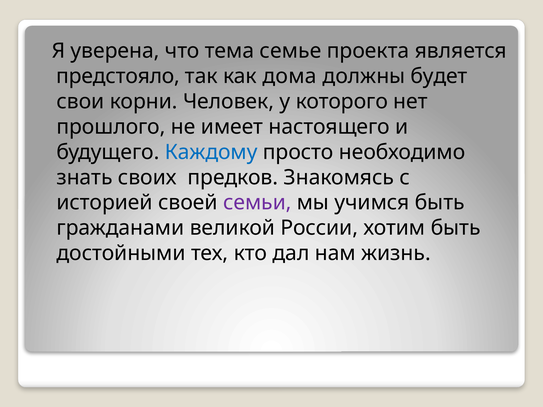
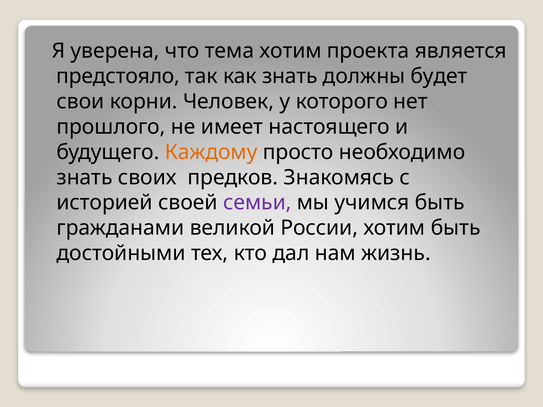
тема семье: семье -> хотим
как дома: дома -> знать
Каждому colour: blue -> orange
